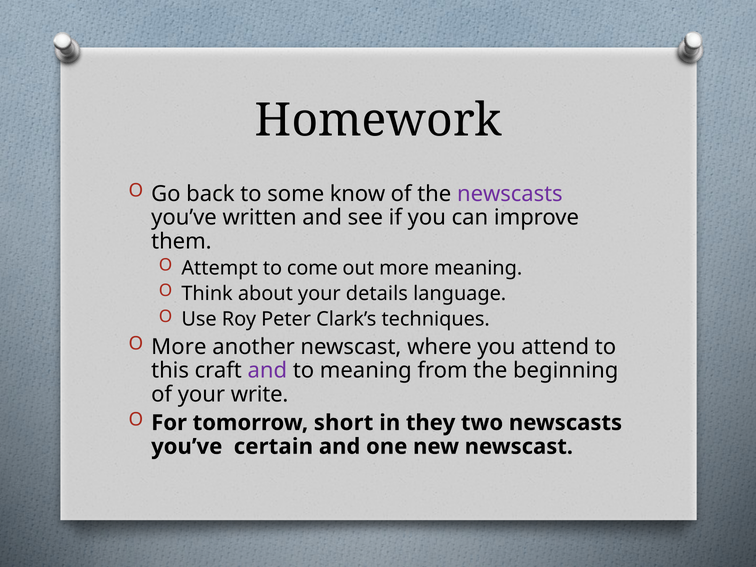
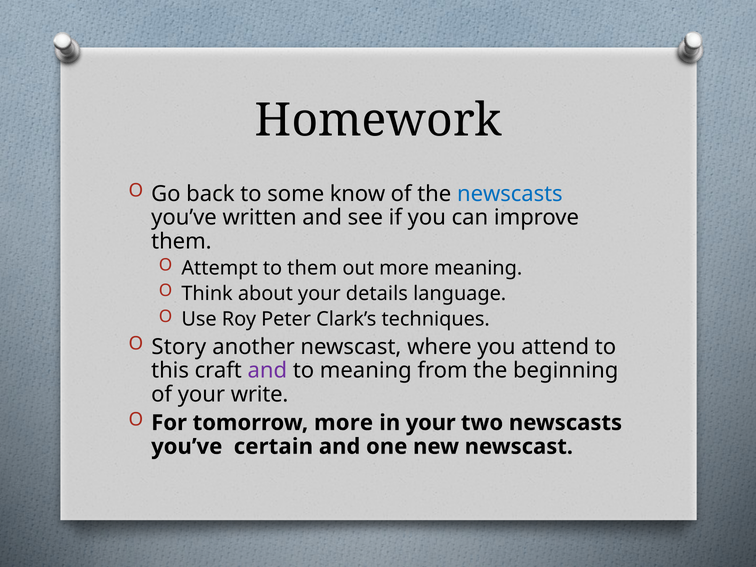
newscasts at (510, 194) colour: purple -> blue
to come: come -> them
More at (179, 347): More -> Story
tomorrow short: short -> more
in they: they -> your
